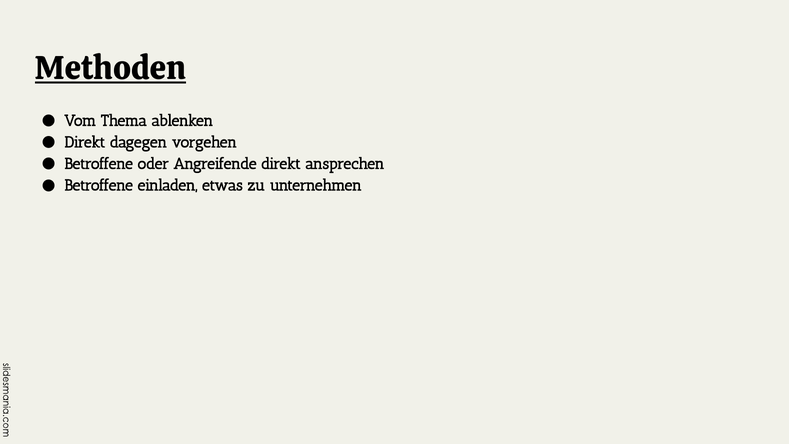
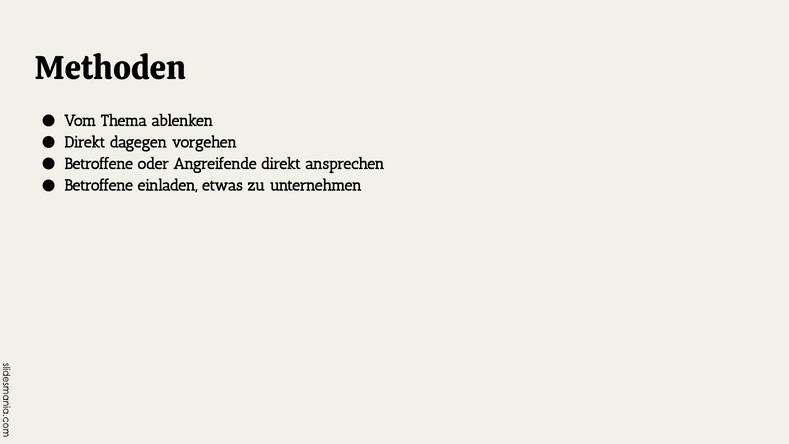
Methoden underline: present -> none
